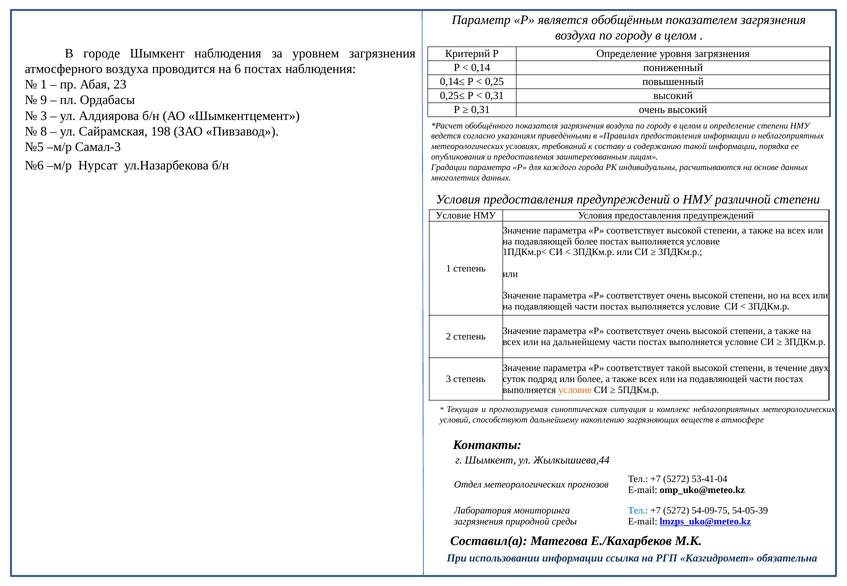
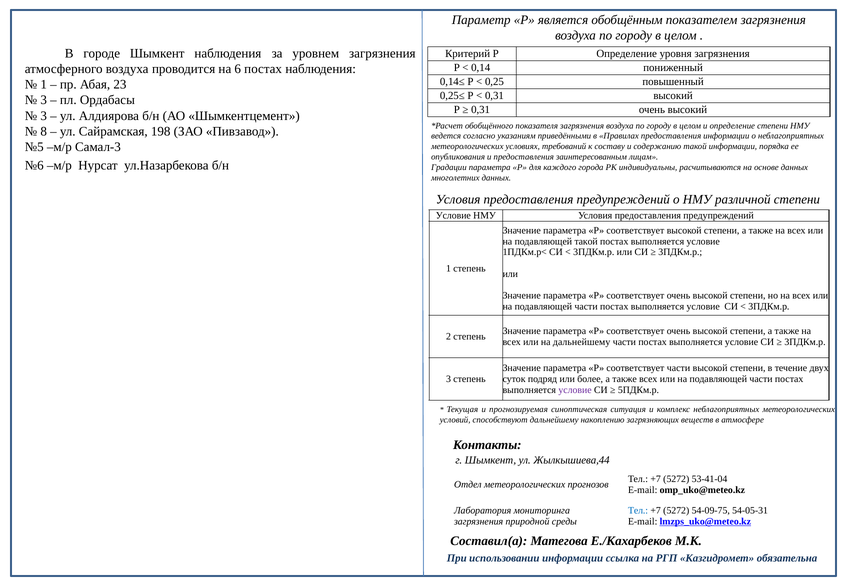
9 at (44, 100): 9 -> 3
подавляющей более: более -> такой
соответствует такой: такой -> части
условие at (575, 390) colour: orange -> purple
54-05-39: 54-05-39 -> 54-05-31
